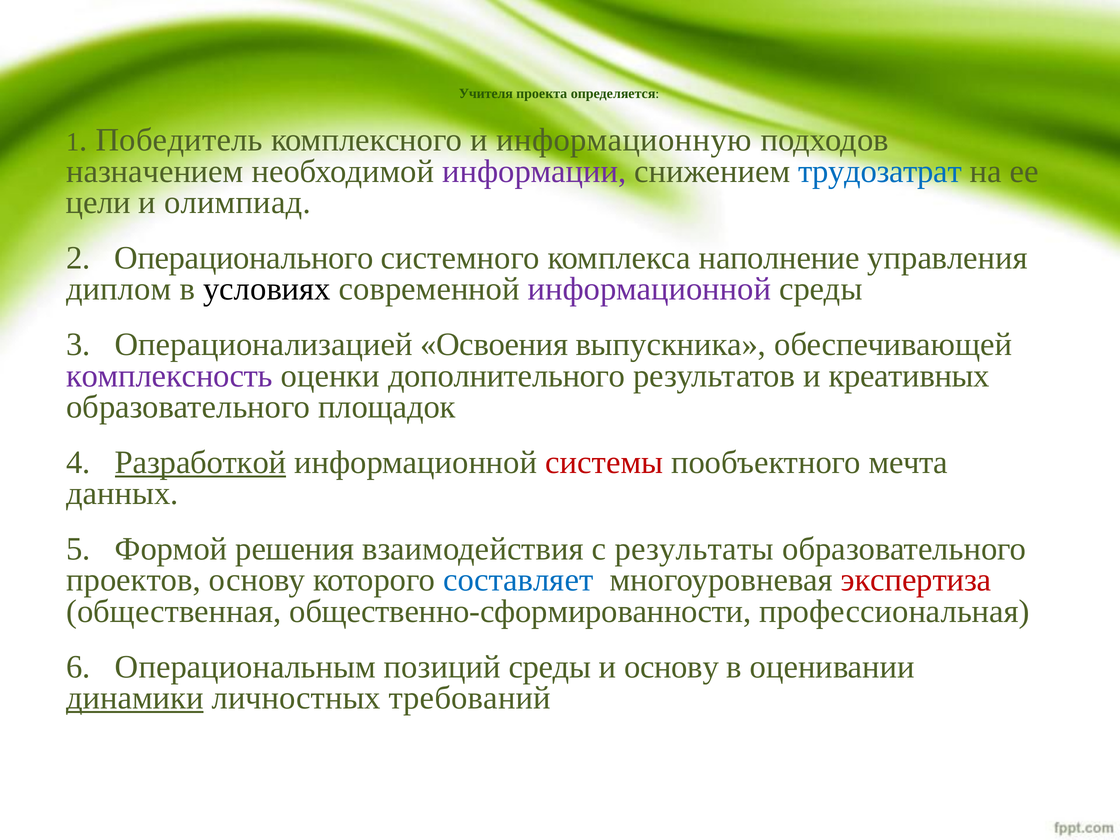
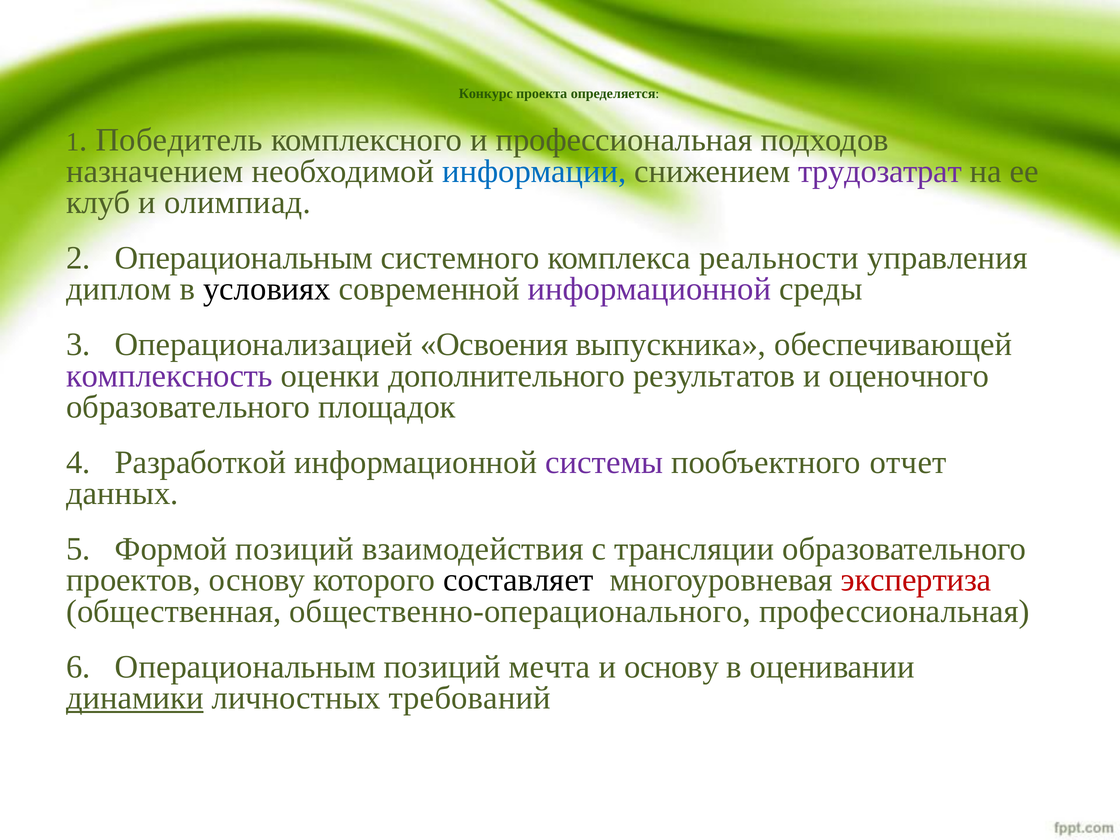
Учителя: Учителя -> Конкурс
и информационную: информационную -> профессиональная
информации colour: purple -> blue
трудозатрат colour: blue -> purple
цели: цели -> клуб
2 Операционального: Операционального -> Операциональным
наполнение: наполнение -> реальности
креативных: креативных -> оценочного
Разработкой underline: present -> none
системы colour: red -> purple
мечта: мечта -> отчет
Формой решения: решения -> позиций
результаты: результаты -> трансляции
составляет colour: blue -> black
общественно-сформированности: общественно-сформированности -> общественно-операционального
позиций среды: среды -> мечта
